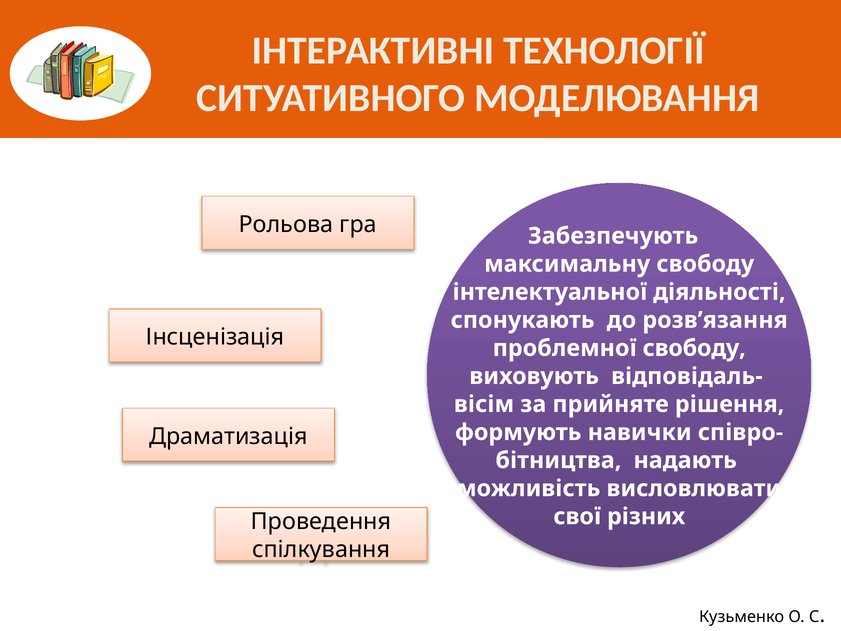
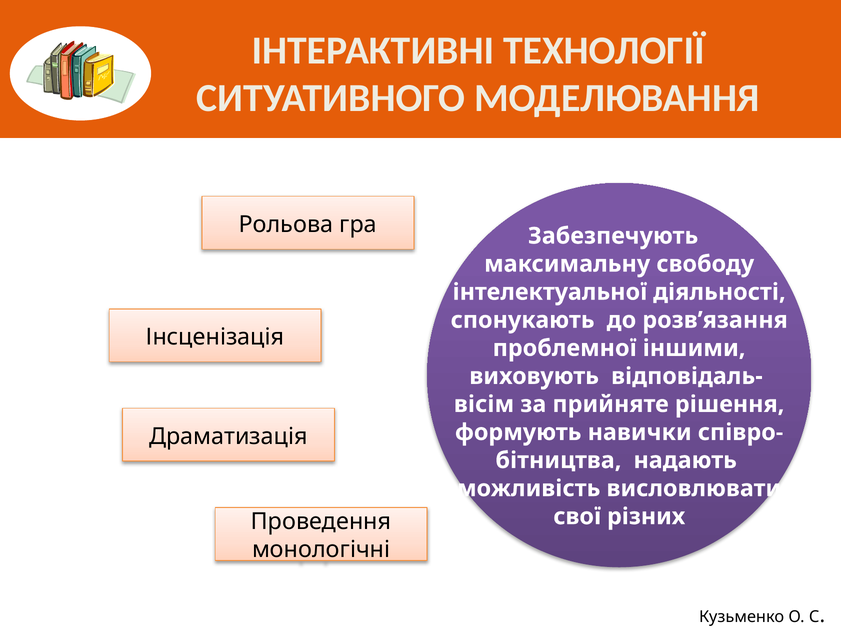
проблемної свободу: свободу -> іншими
спілкування: спілкування -> монологічні
